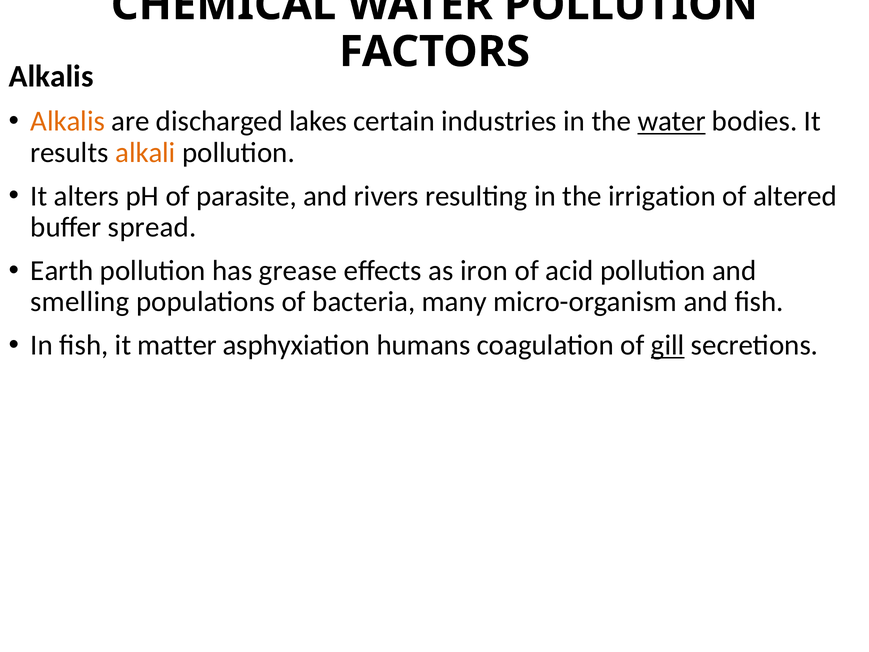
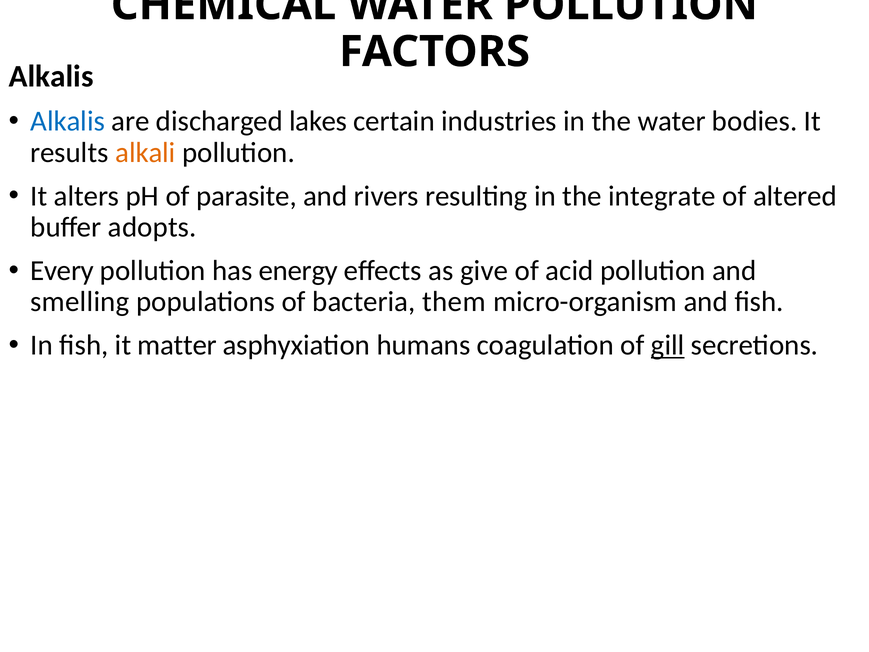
Alkalis at (68, 121) colour: orange -> blue
water at (672, 121) underline: present -> none
irrigation: irrigation -> integrate
spread: spread -> adopts
Earth: Earth -> Every
grease: grease -> energy
iron: iron -> give
many: many -> them
